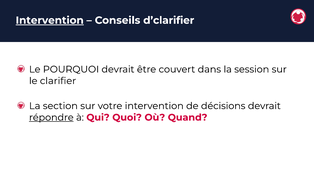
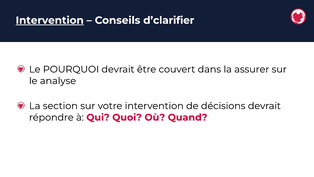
session: session -> assurer
clarifier: clarifier -> analyse
répondre underline: present -> none
